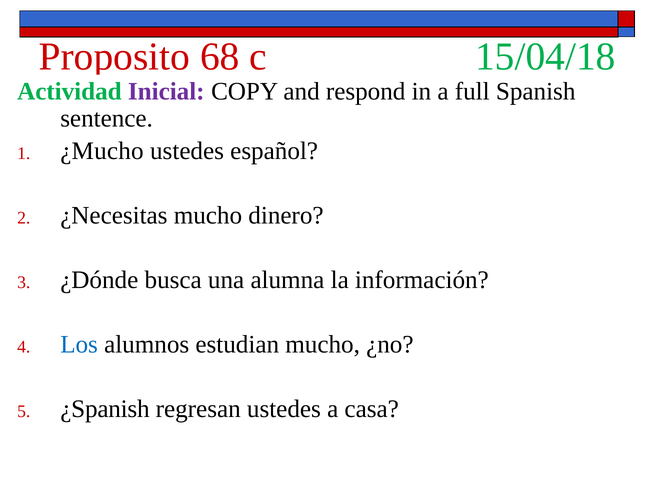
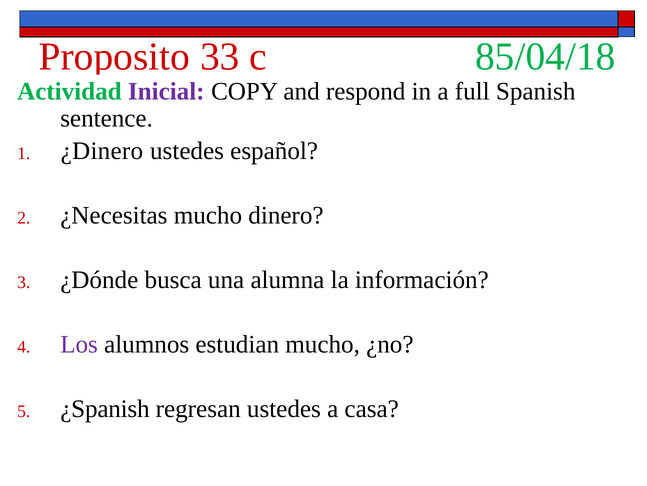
68: 68 -> 33
15/04/18: 15/04/18 -> 85/04/18
¿Mucho: ¿Mucho -> ¿Dinero
Los colour: blue -> purple
